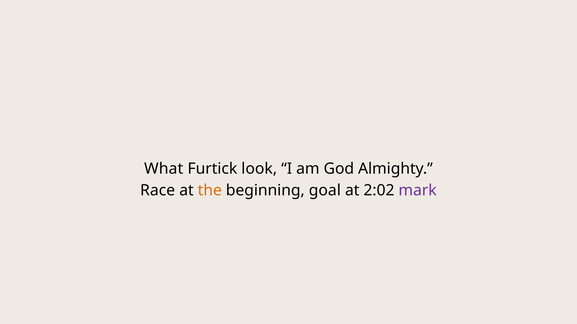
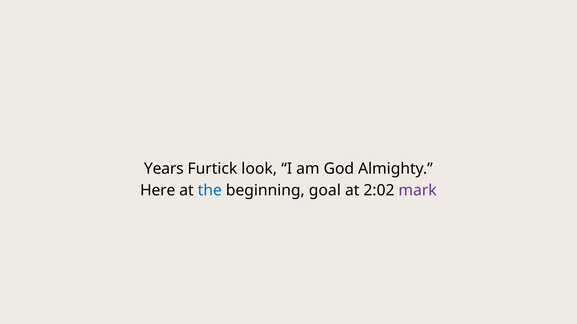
What: What -> Years
Race: Race -> Here
the colour: orange -> blue
